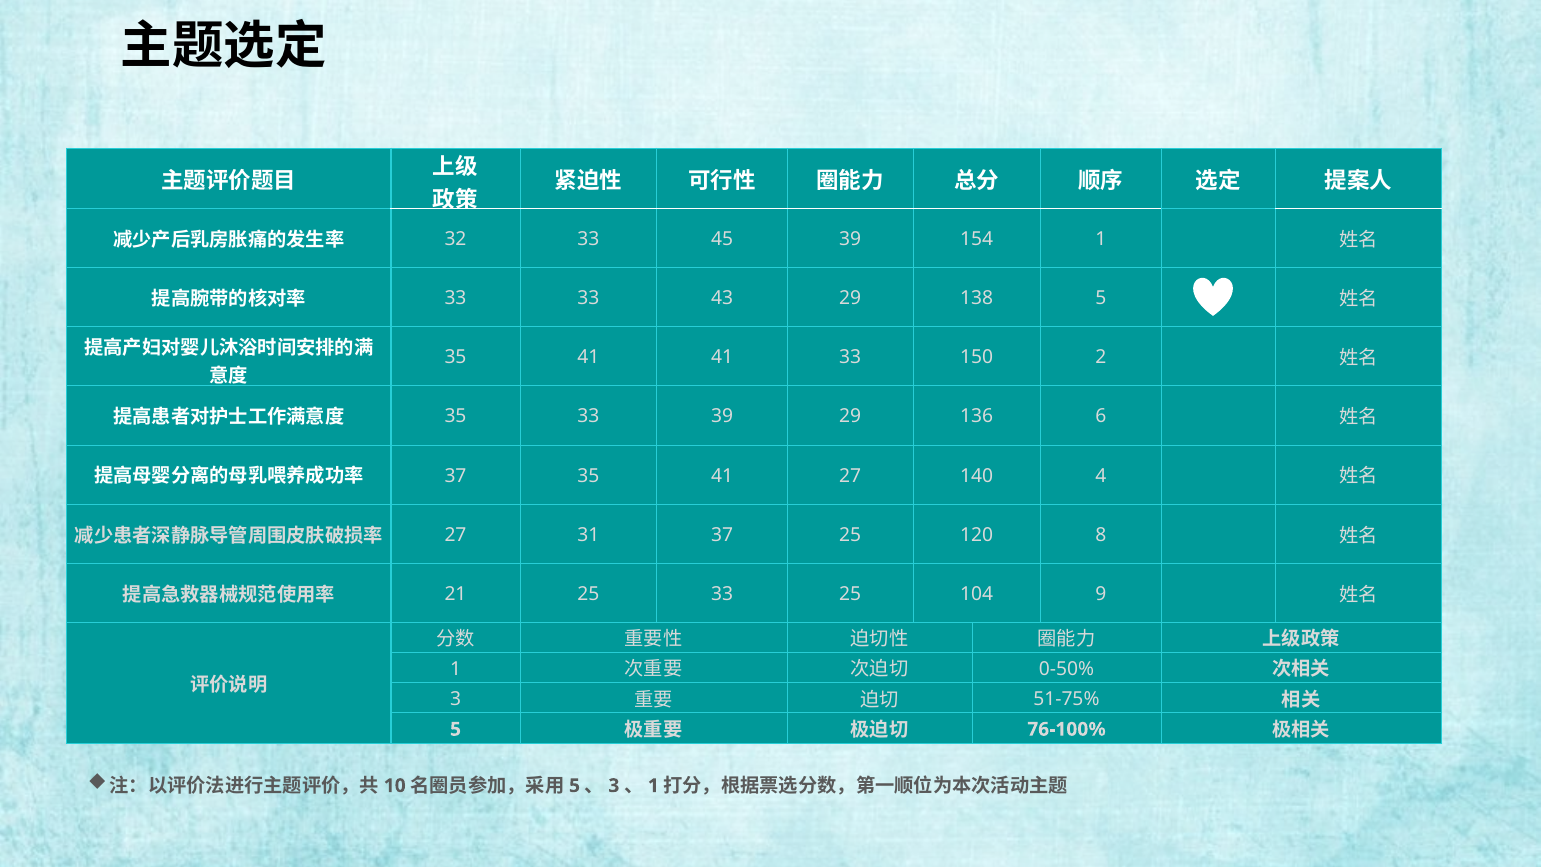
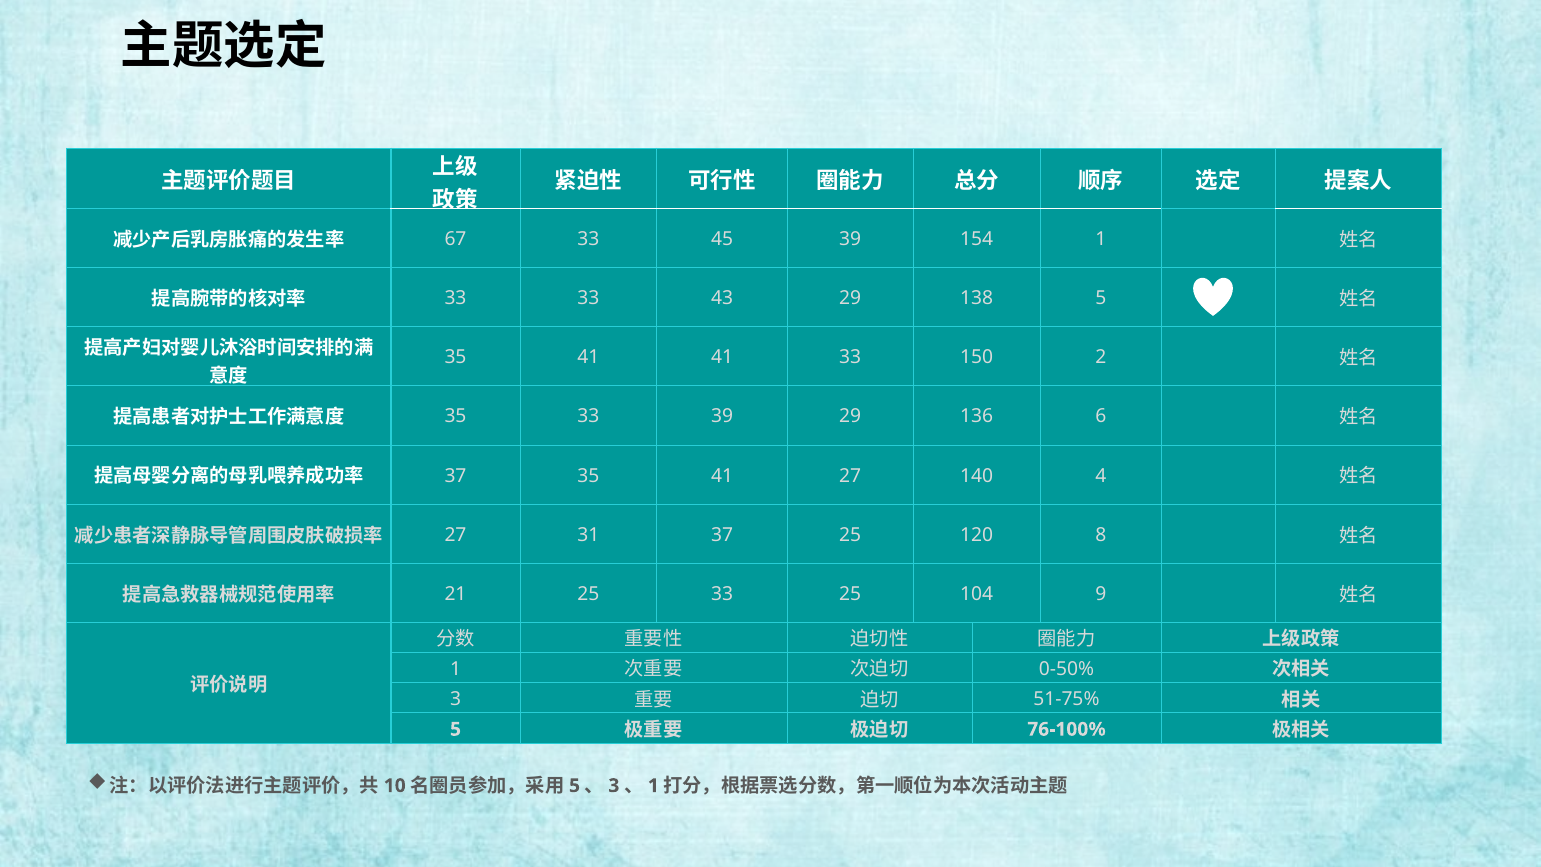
32: 32 -> 67
